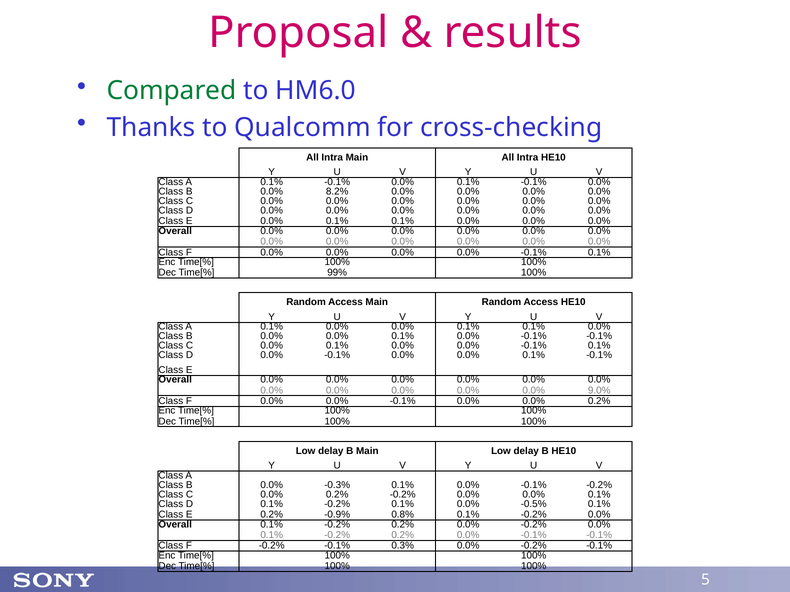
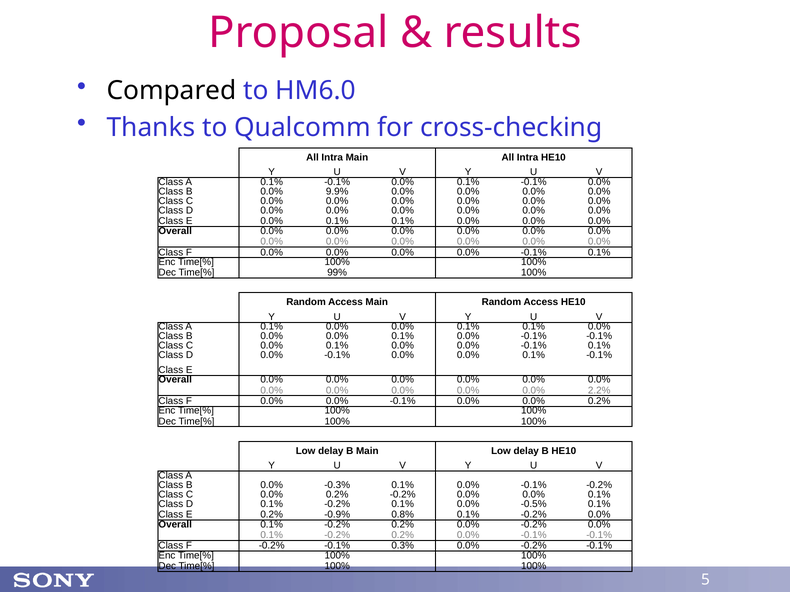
Compared colour: green -> black
8.2%: 8.2% -> 9.9%
9.0%: 9.0% -> 2.2%
